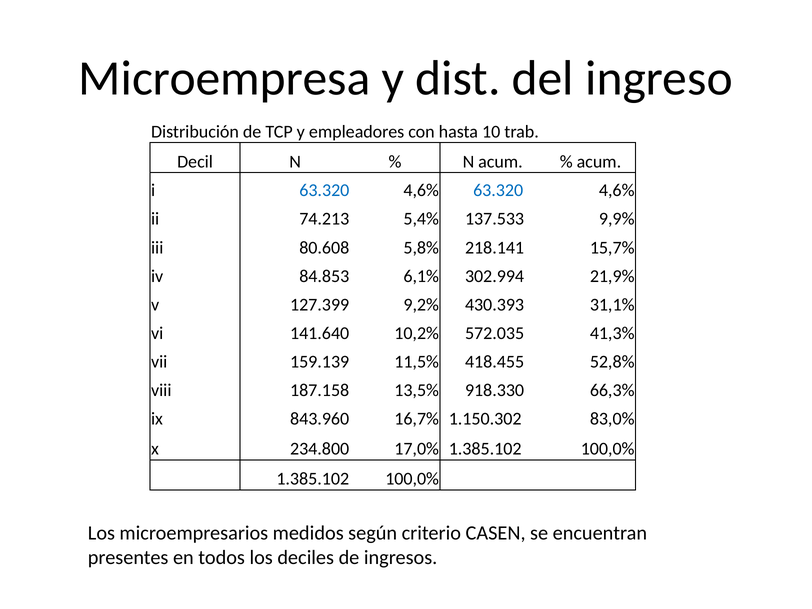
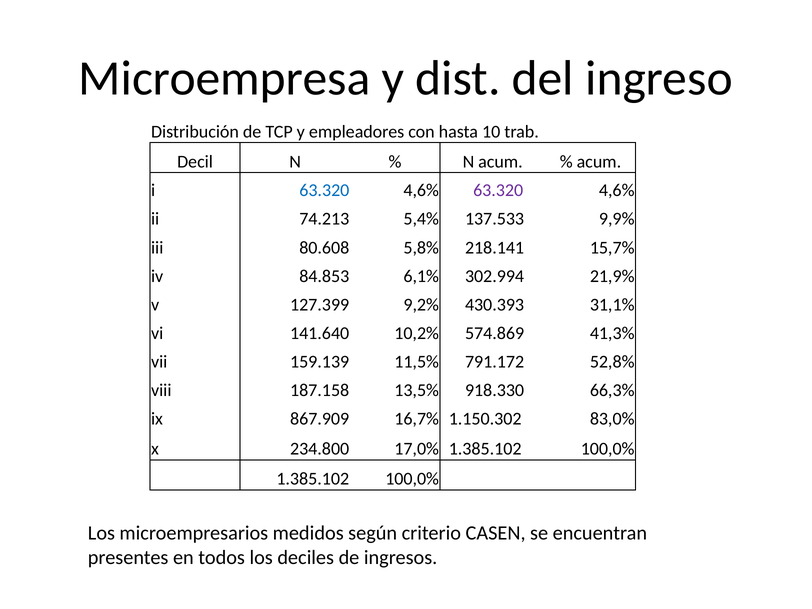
63.320 at (498, 190) colour: blue -> purple
572.035: 572.035 -> 574.869
418.455: 418.455 -> 791.172
843.960: 843.960 -> 867.909
